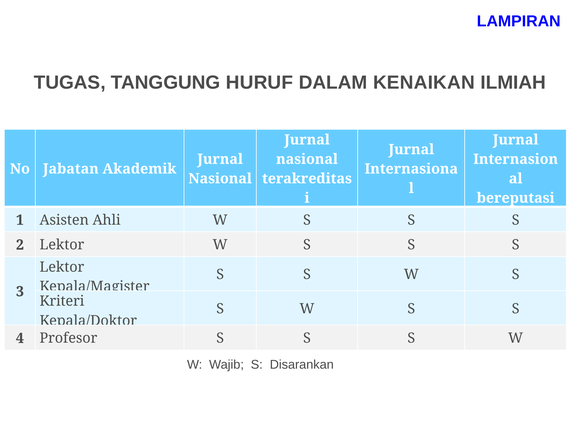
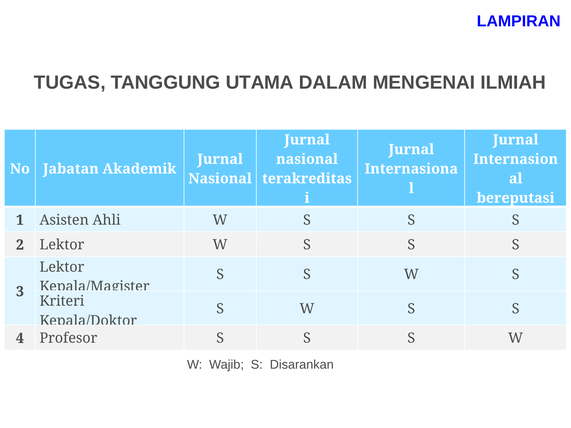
HURUF: HURUF -> UTAMA
KENAIKAN: KENAIKAN -> MENGENAI
